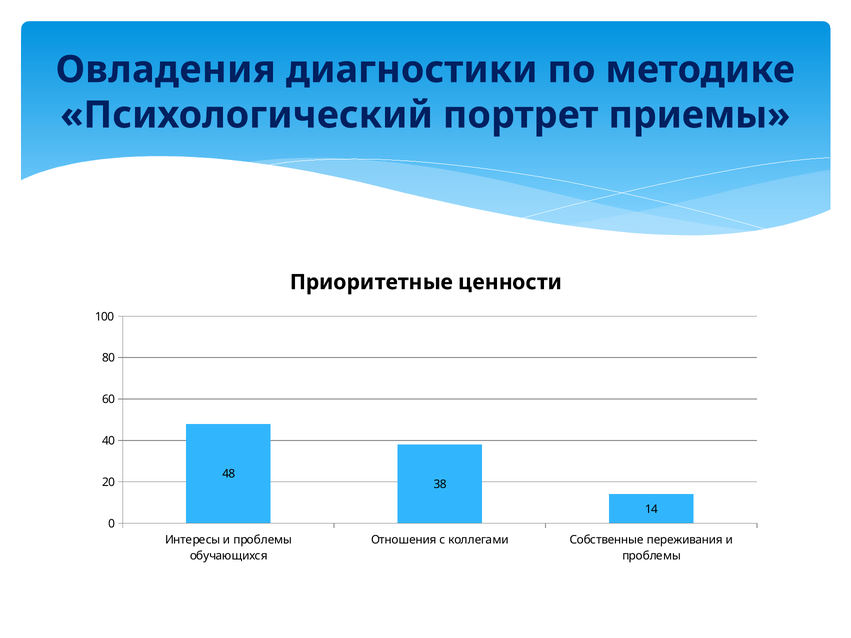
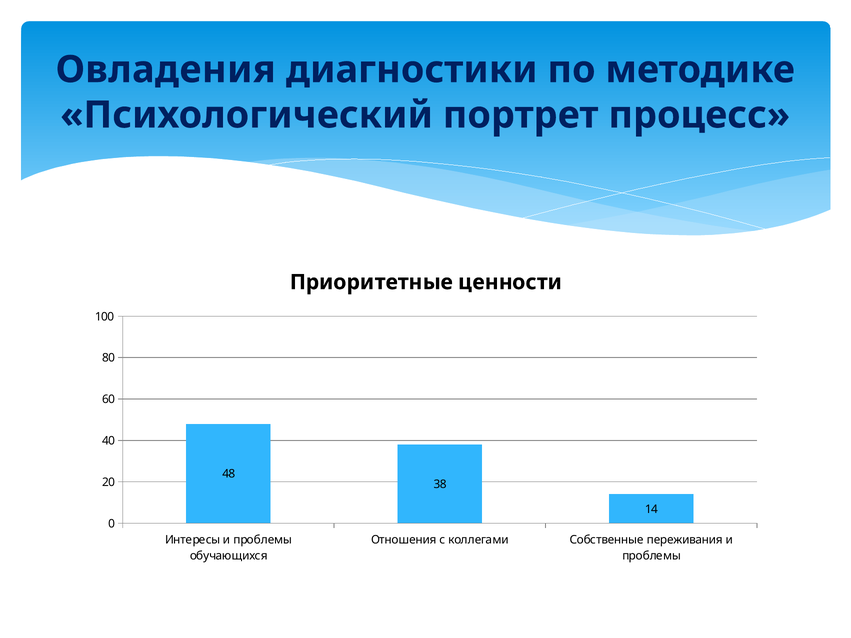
приемы: приемы -> процесс
